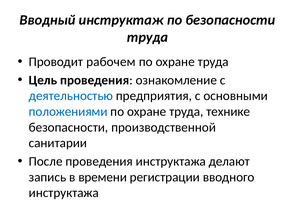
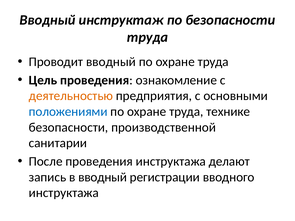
Проводит рабочем: рабочем -> вводный
деятельностью colour: blue -> orange
в времени: времени -> вводный
